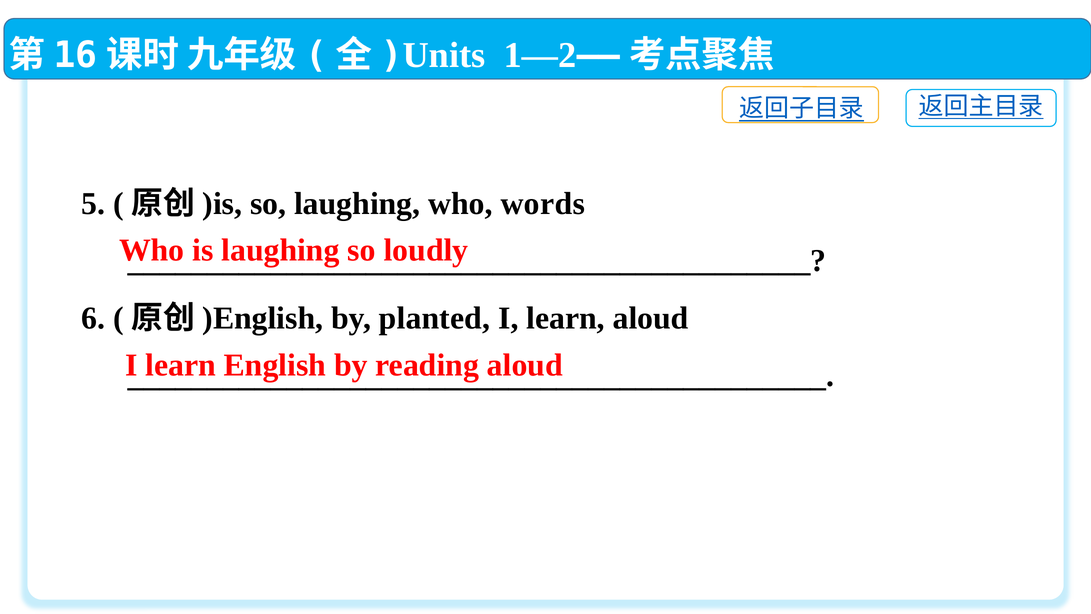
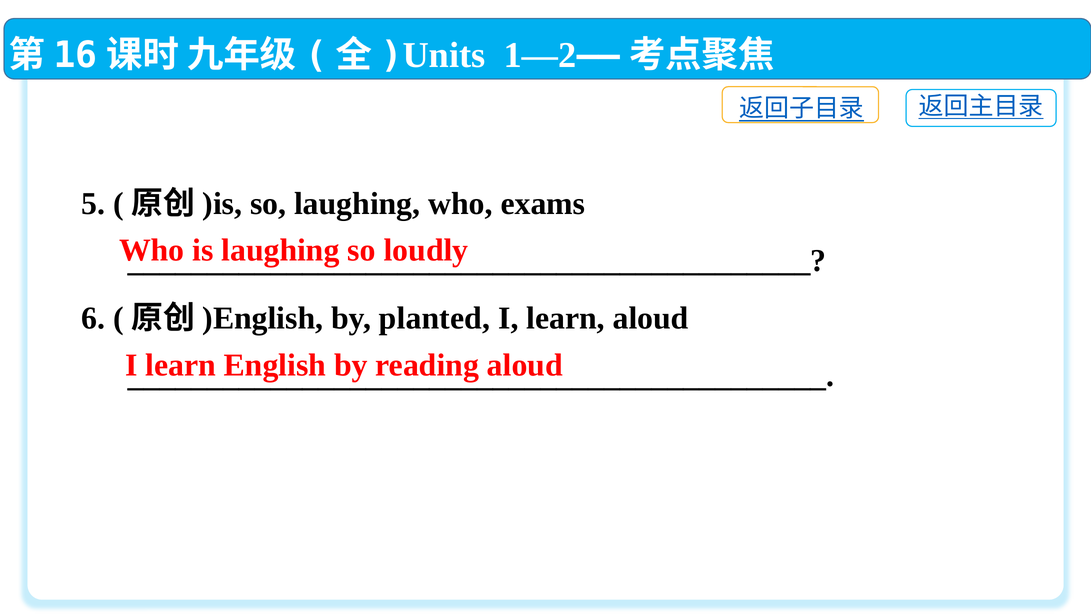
words: words -> exams
